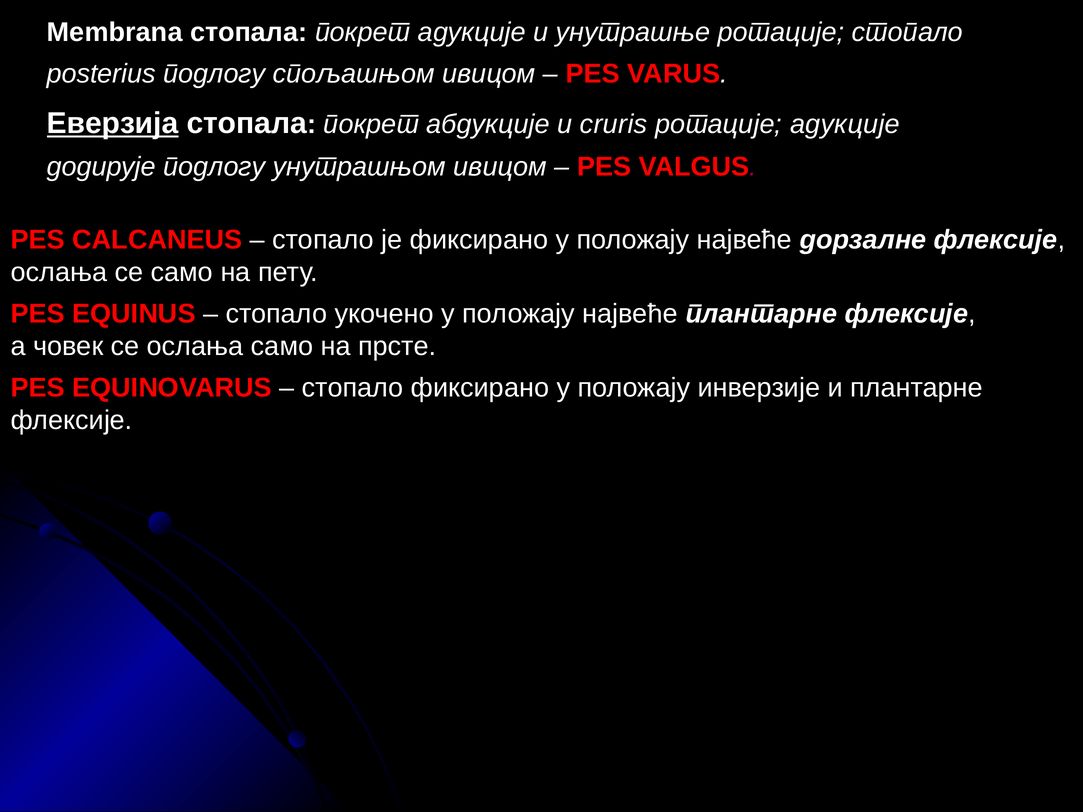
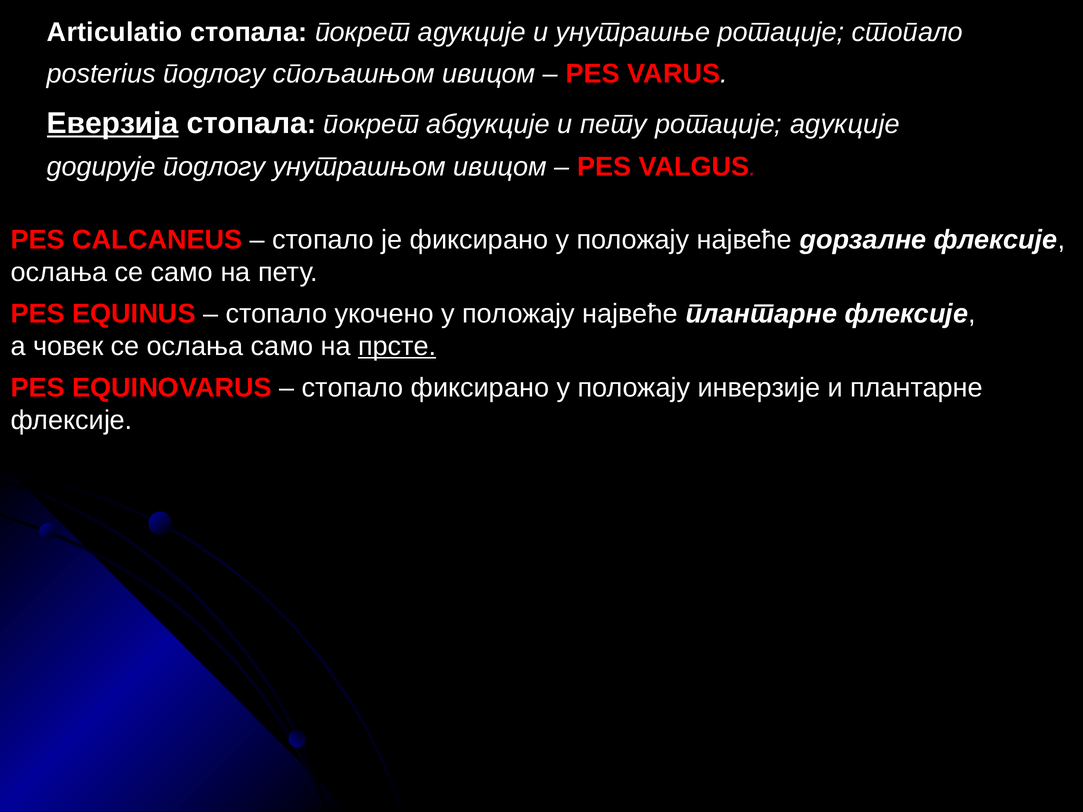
Membrana: Membrana -> Articulatio
и cruris: cruris -> пету
прсте underline: none -> present
